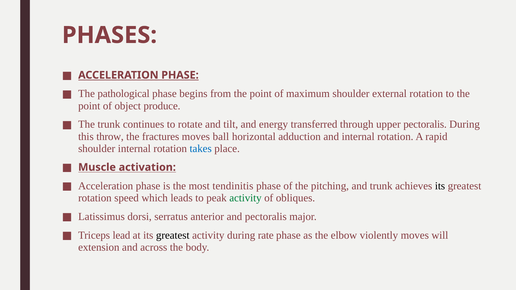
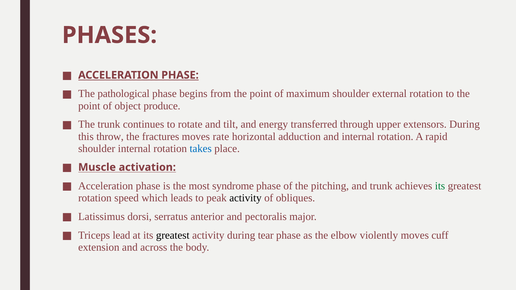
upper pectoralis: pectoralis -> extensors
ball: ball -> rate
tendinitis: tendinitis -> syndrome
its at (440, 186) colour: black -> green
activity at (245, 198) colour: green -> black
rate: rate -> tear
will: will -> cuff
